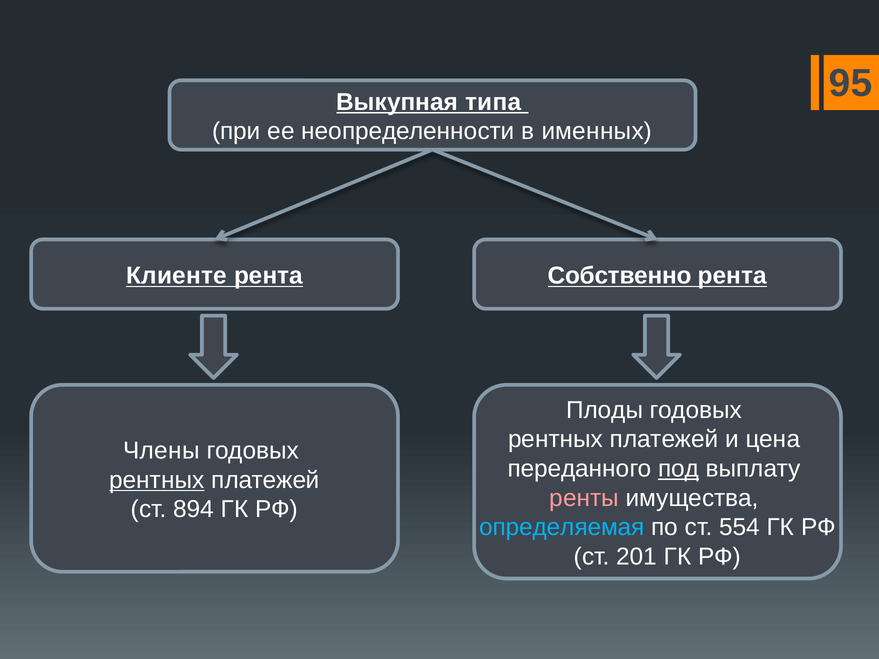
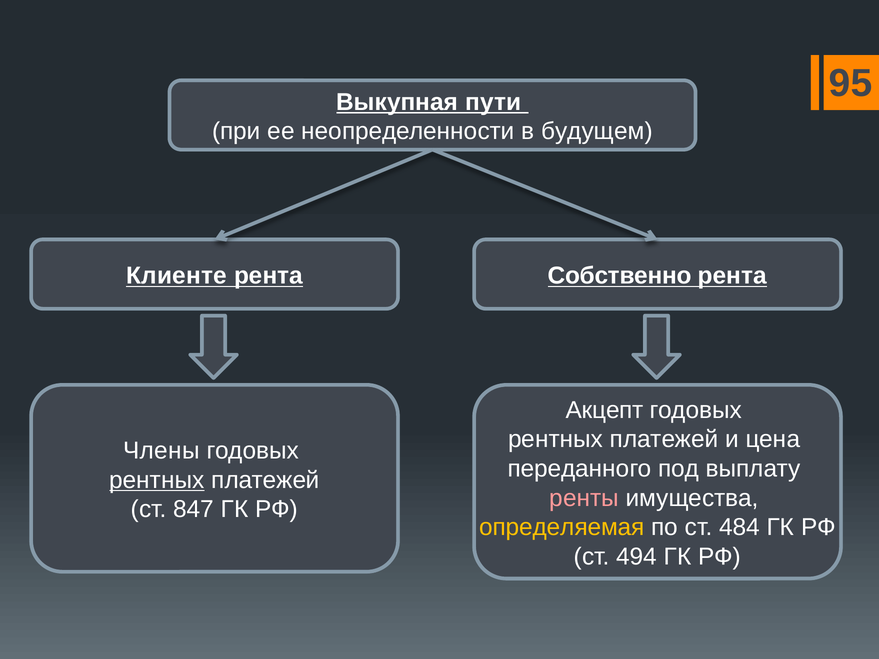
типа: типа -> пути
именных: именных -> будущем
Плоды: Плоды -> Акцепт
под underline: present -> none
894: 894 -> 847
определяемая colour: light blue -> yellow
554: 554 -> 484
201: 201 -> 494
